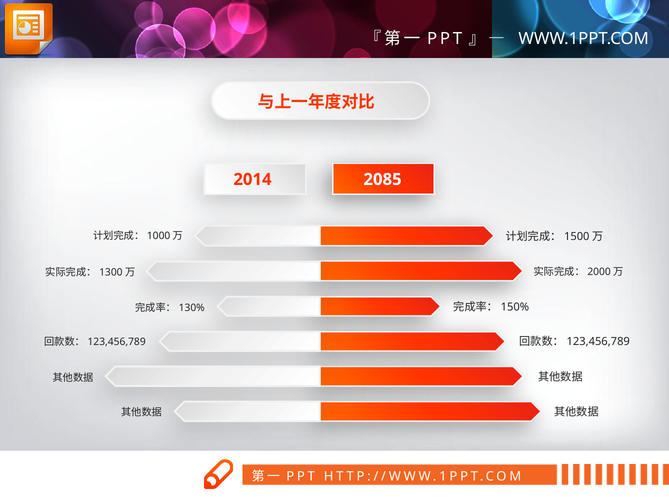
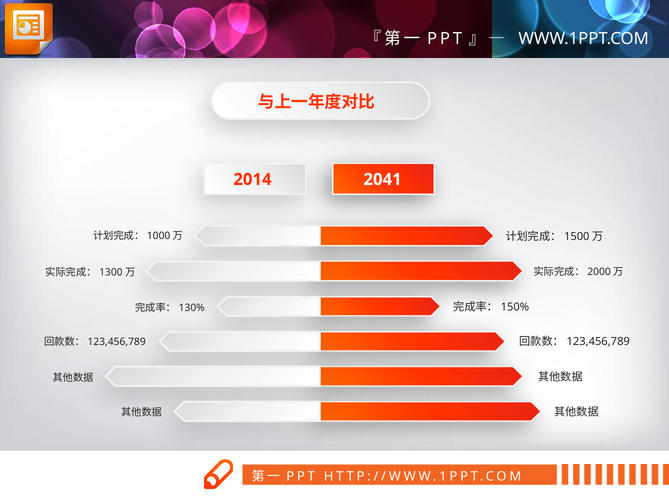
2085: 2085 -> 2041
